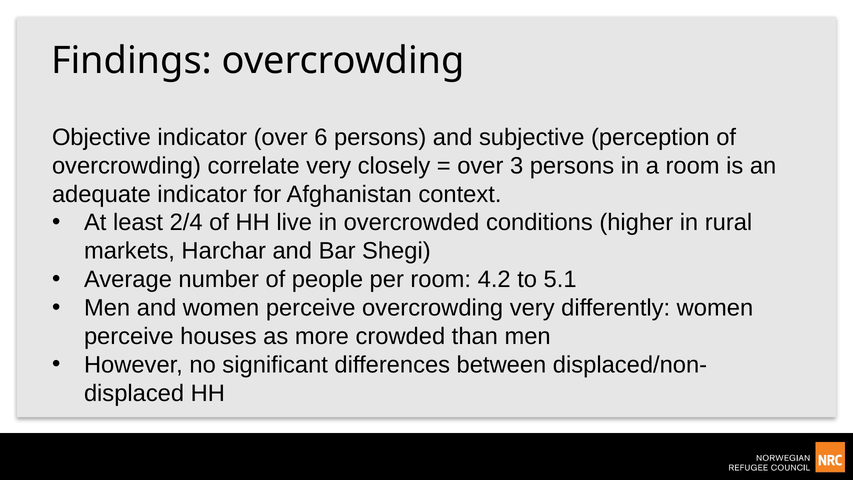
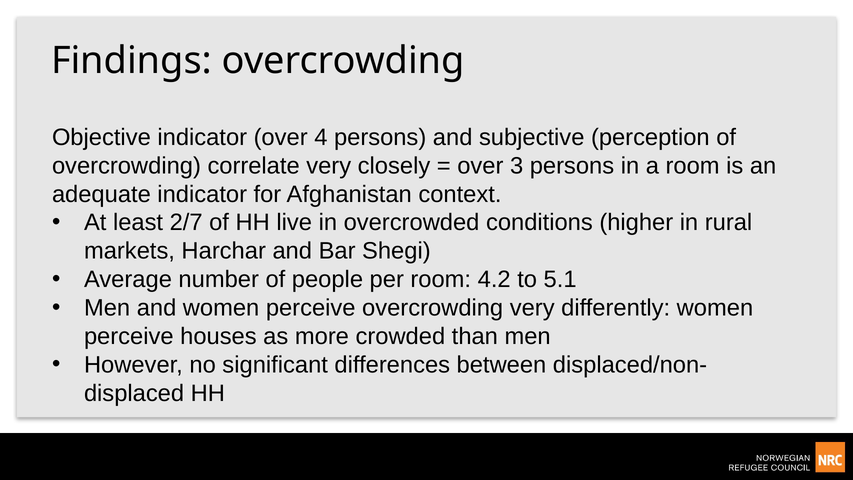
6: 6 -> 4
2/4: 2/4 -> 2/7
